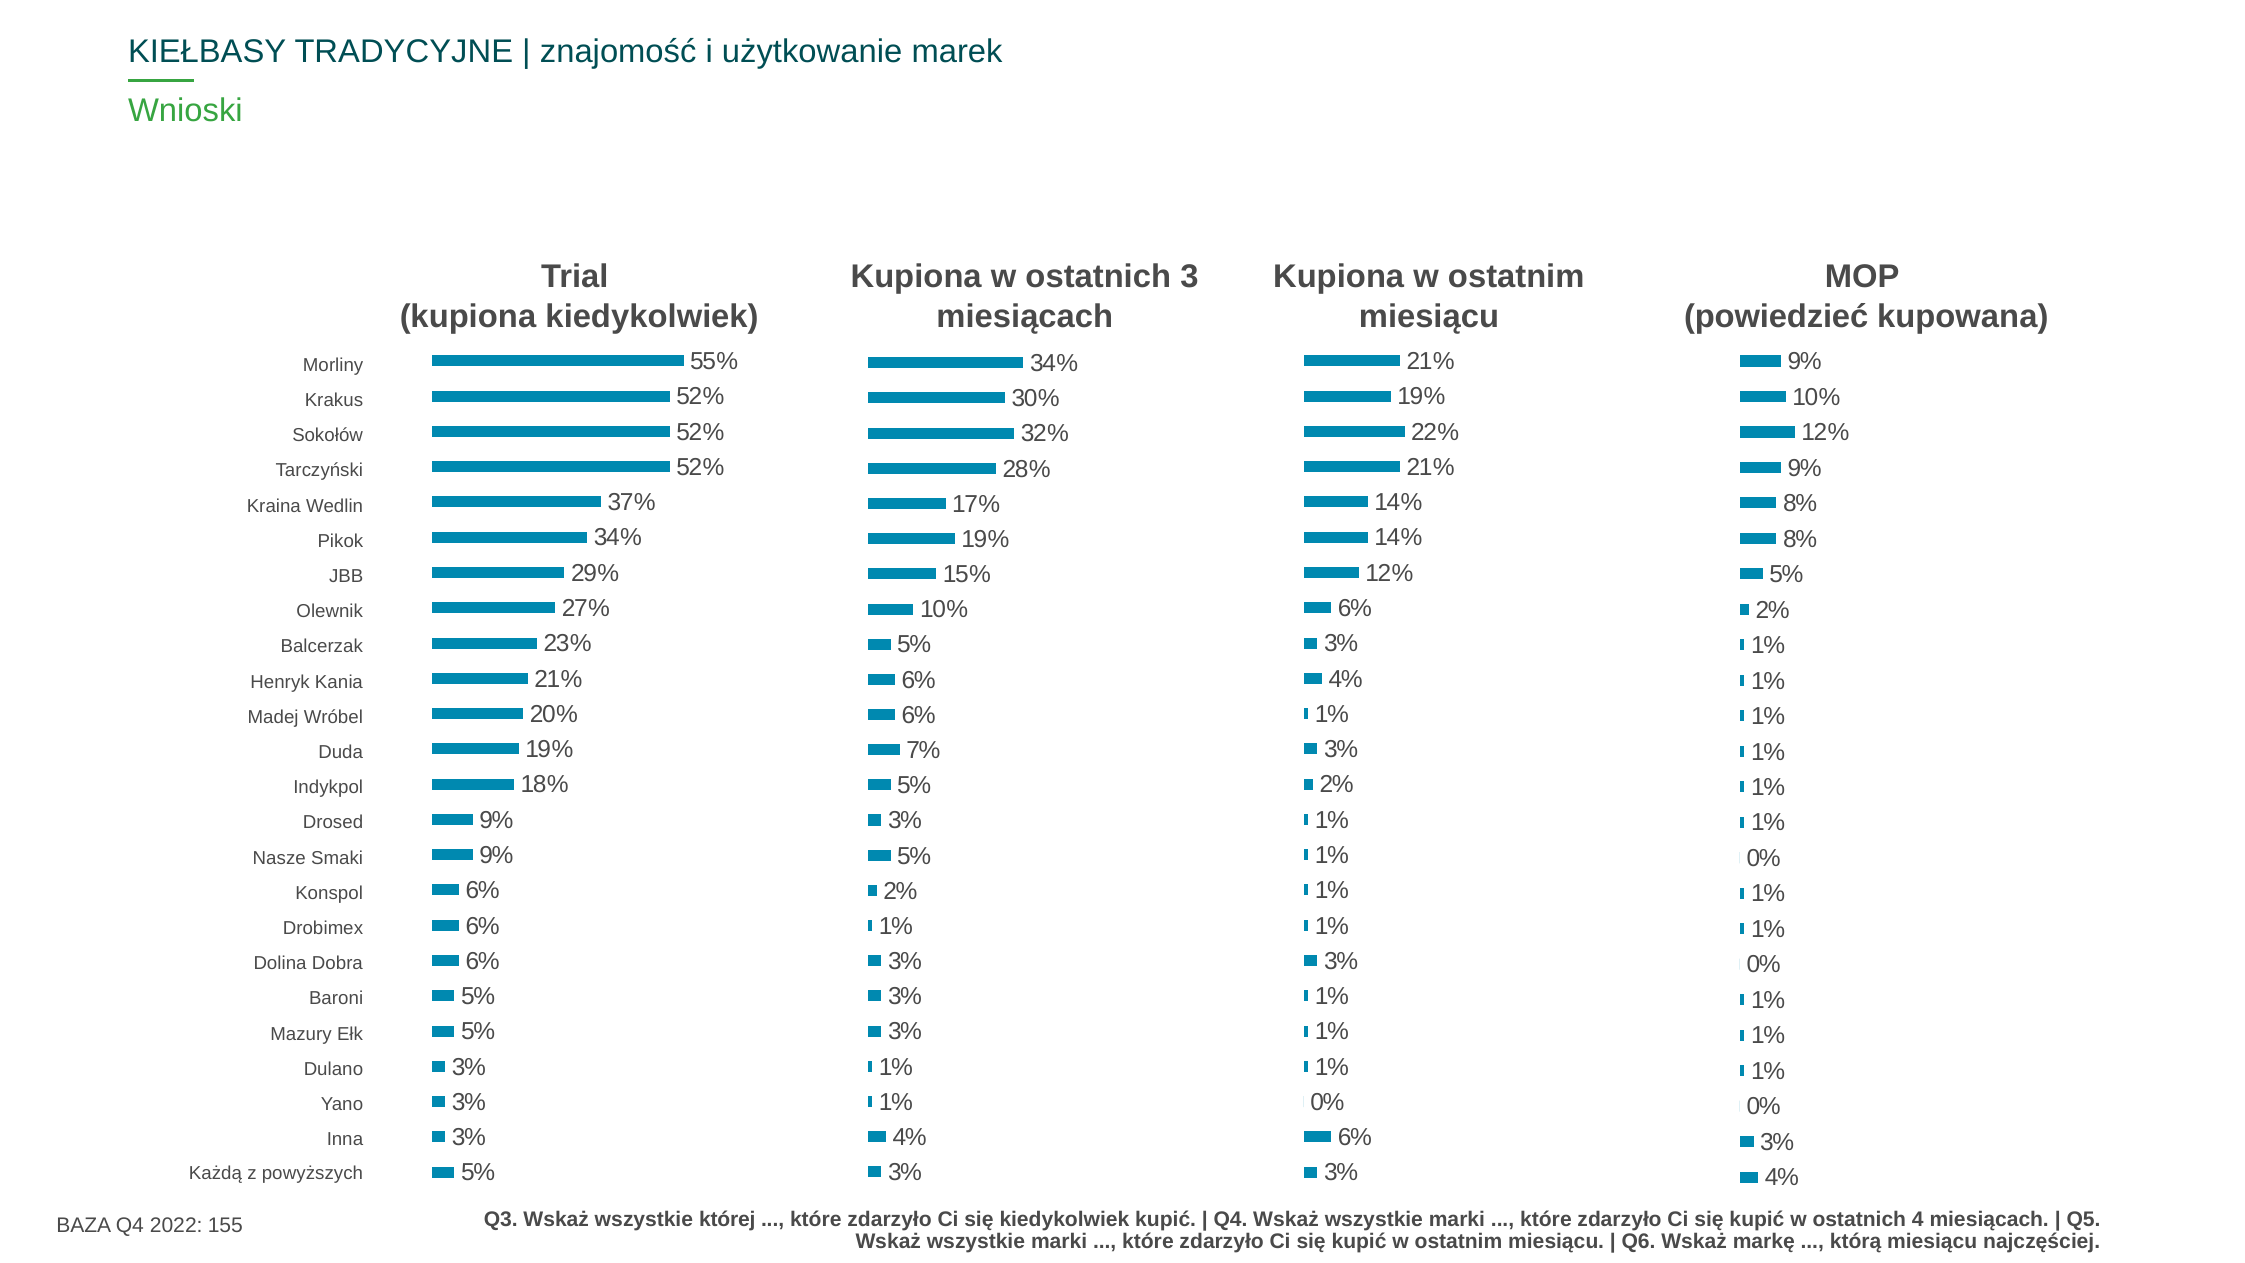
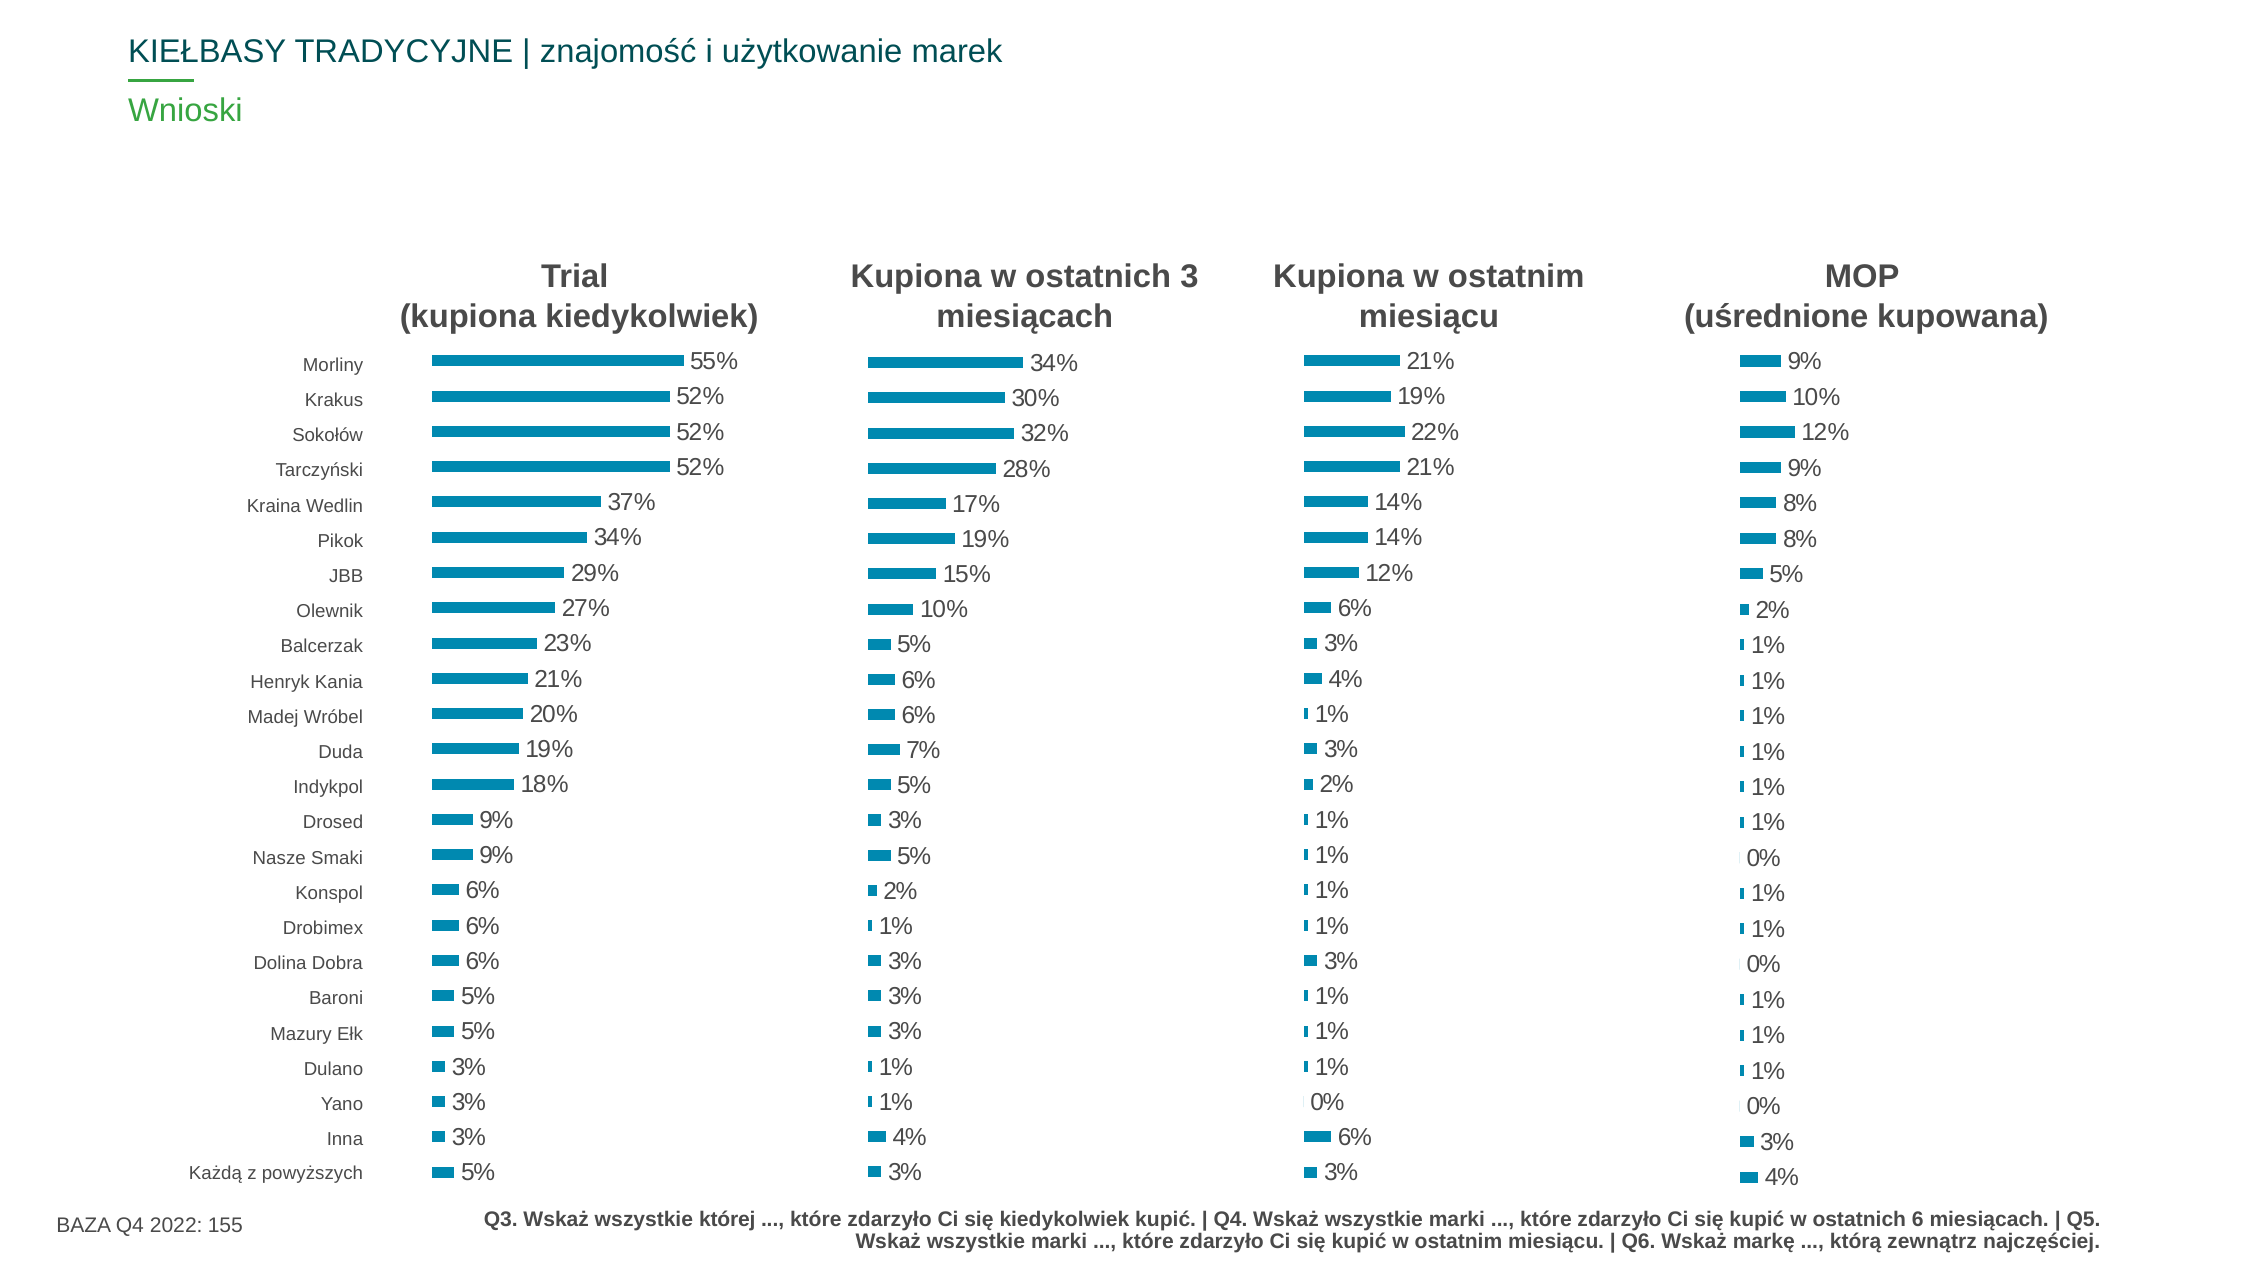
powiedzieć: powiedzieć -> uśrednione
4: 4 -> 6
którą miesiącu: miesiącu -> zewnątrz
